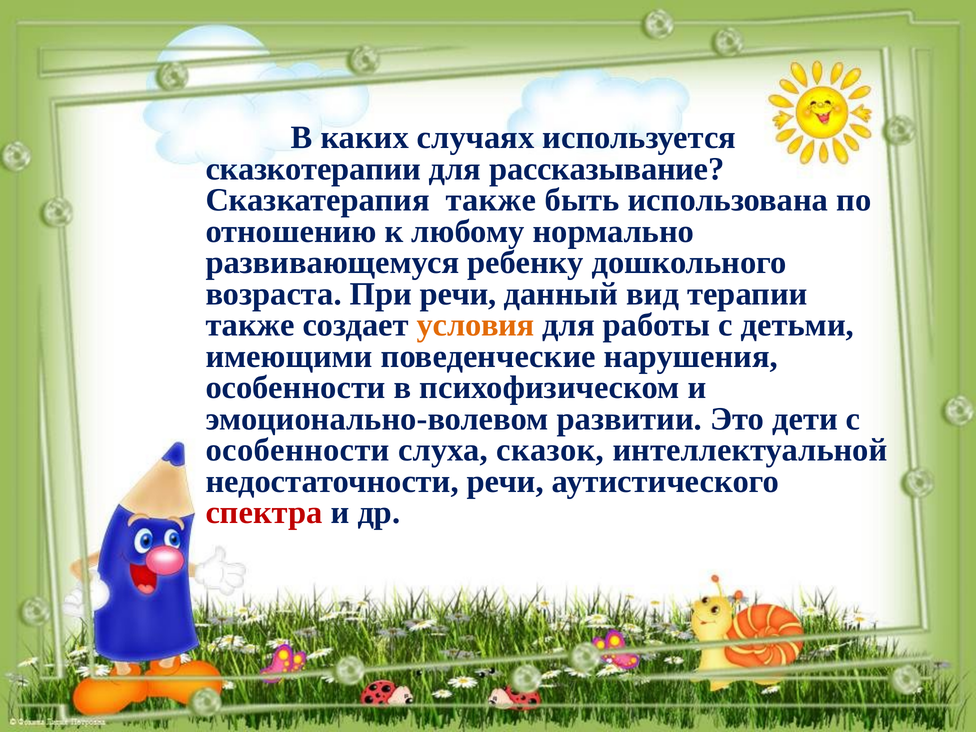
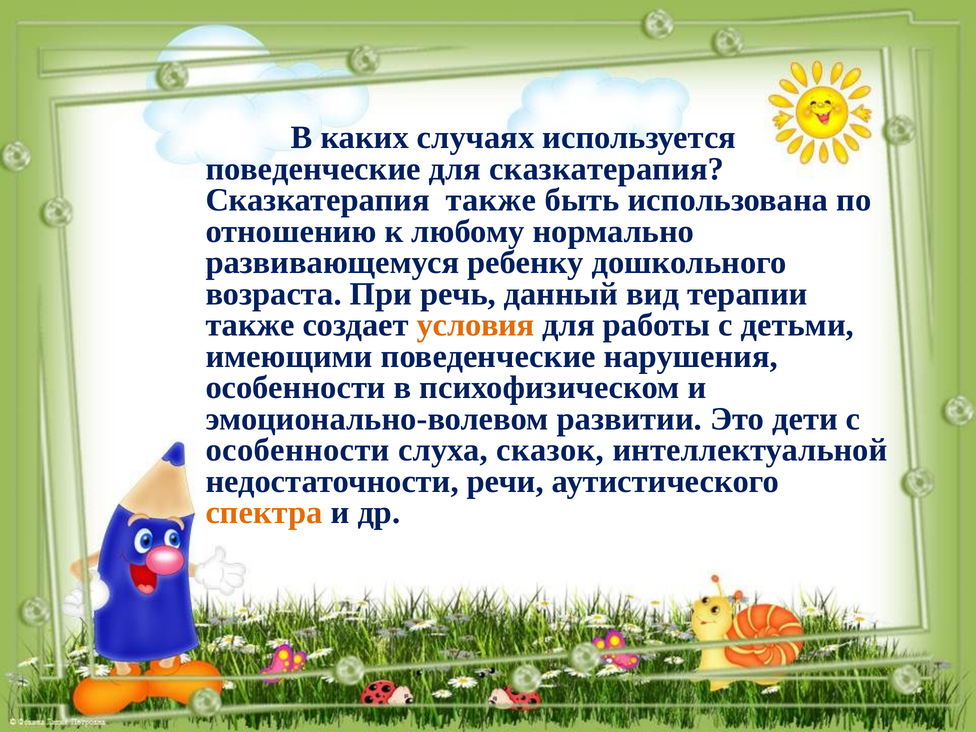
сказкотерапии at (313, 169): сказкотерапии -> поведенческие
для рассказывание: рассказывание -> сказкатерапия
При речи: речи -> речь
спектра colour: red -> orange
